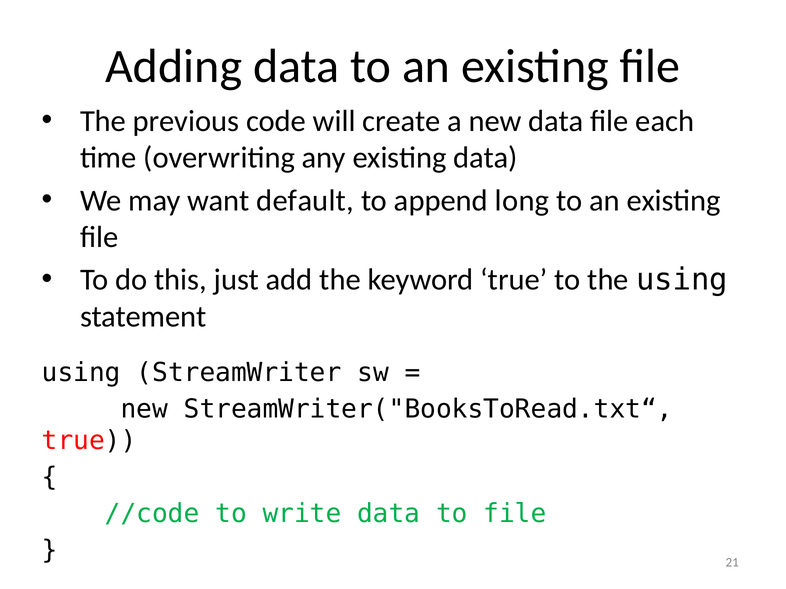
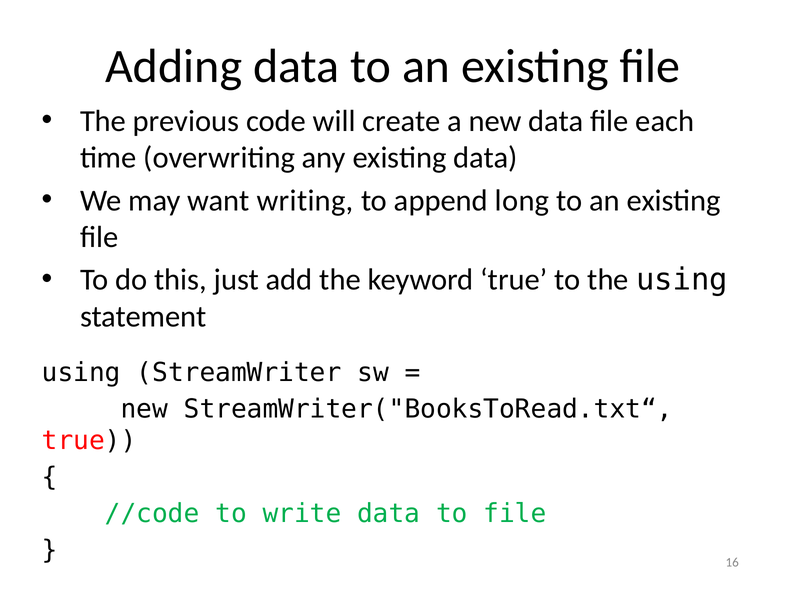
default: default -> writing
21: 21 -> 16
